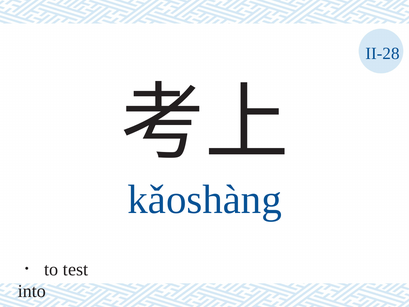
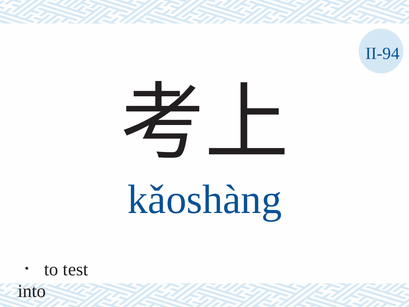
II-28: II-28 -> II-94
